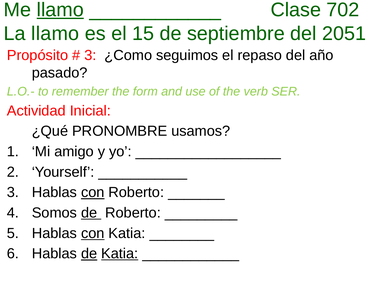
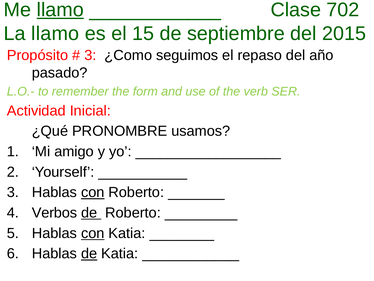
2051: 2051 -> 2015
Somos: Somos -> Verbos
Katia at (120, 253) underline: present -> none
